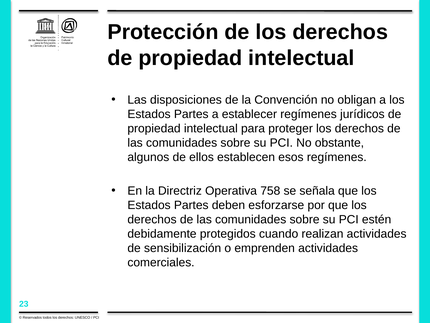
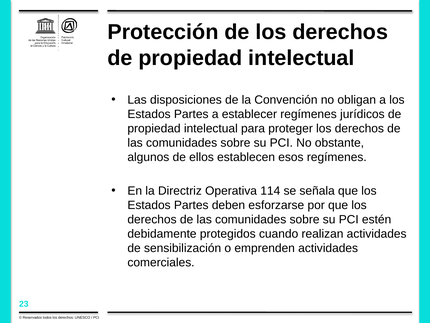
758: 758 -> 114
